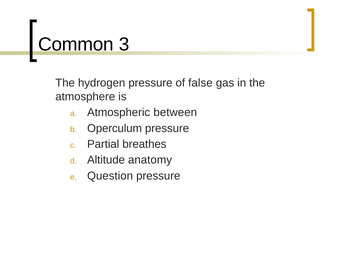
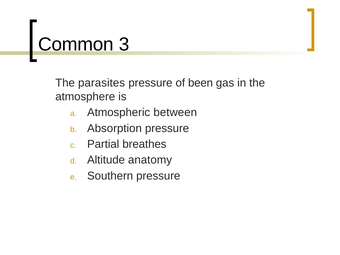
hydrogen: hydrogen -> parasites
false: false -> been
Operculum: Operculum -> Absorption
Question: Question -> Southern
